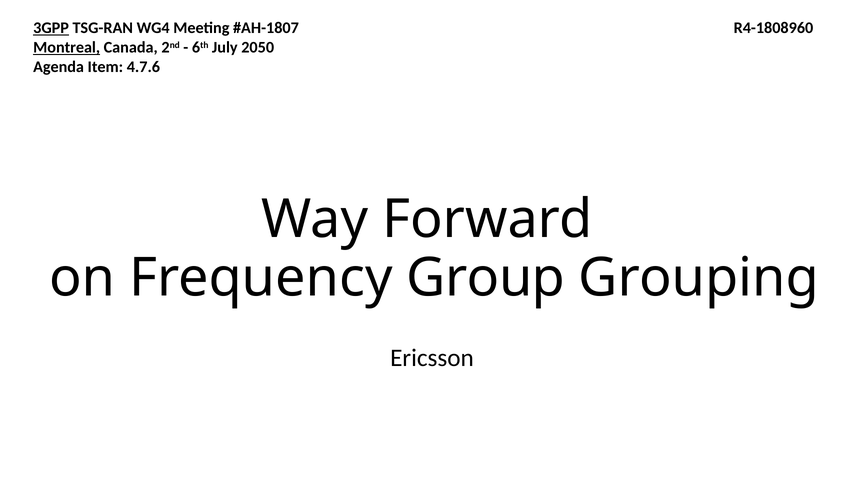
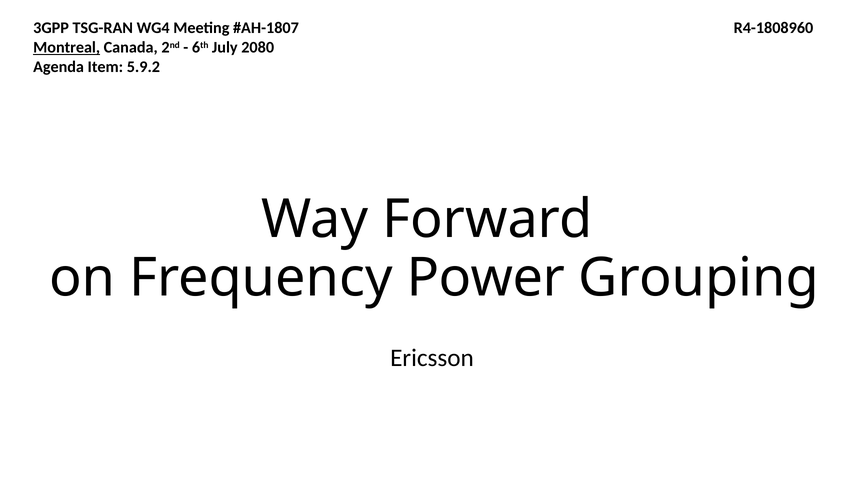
3GPP underline: present -> none
2050: 2050 -> 2080
4.7.6: 4.7.6 -> 5.9.2
Group: Group -> Power
